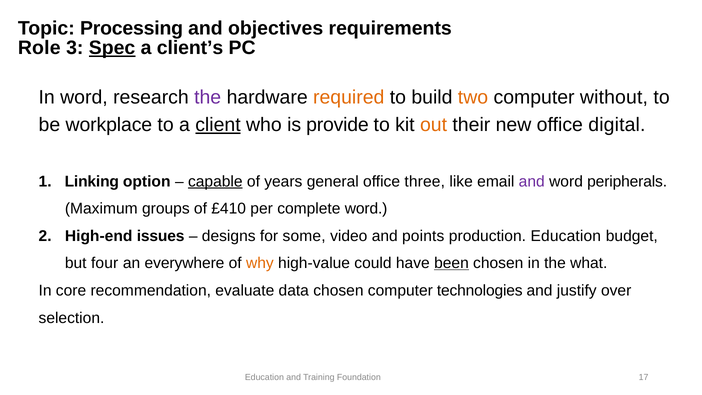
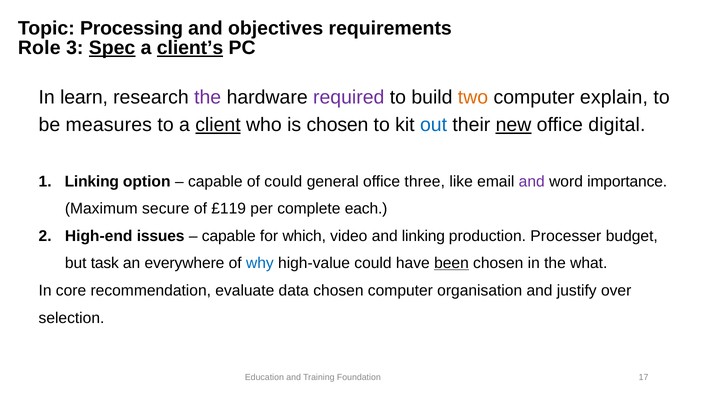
client’s underline: none -> present
In word: word -> learn
required colour: orange -> purple
without: without -> explain
workplace: workplace -> measures
is provide: provide -> chosen
out colour: orange -> blue
new underline: none -> present
capable at (215, 181) underline: present -> none
of years: years -> could
peripherals: peripherals -> importance
groups: groups -> secure
£410: £410 -> £119
complete word: word -> each
designs at (229, 236): designs -> capable
some: some -> which
and points: points -> linking
production Education: Education -> Processer
four: four -> task
why colour: orange -> blue
technologies: technologies -> organisation
